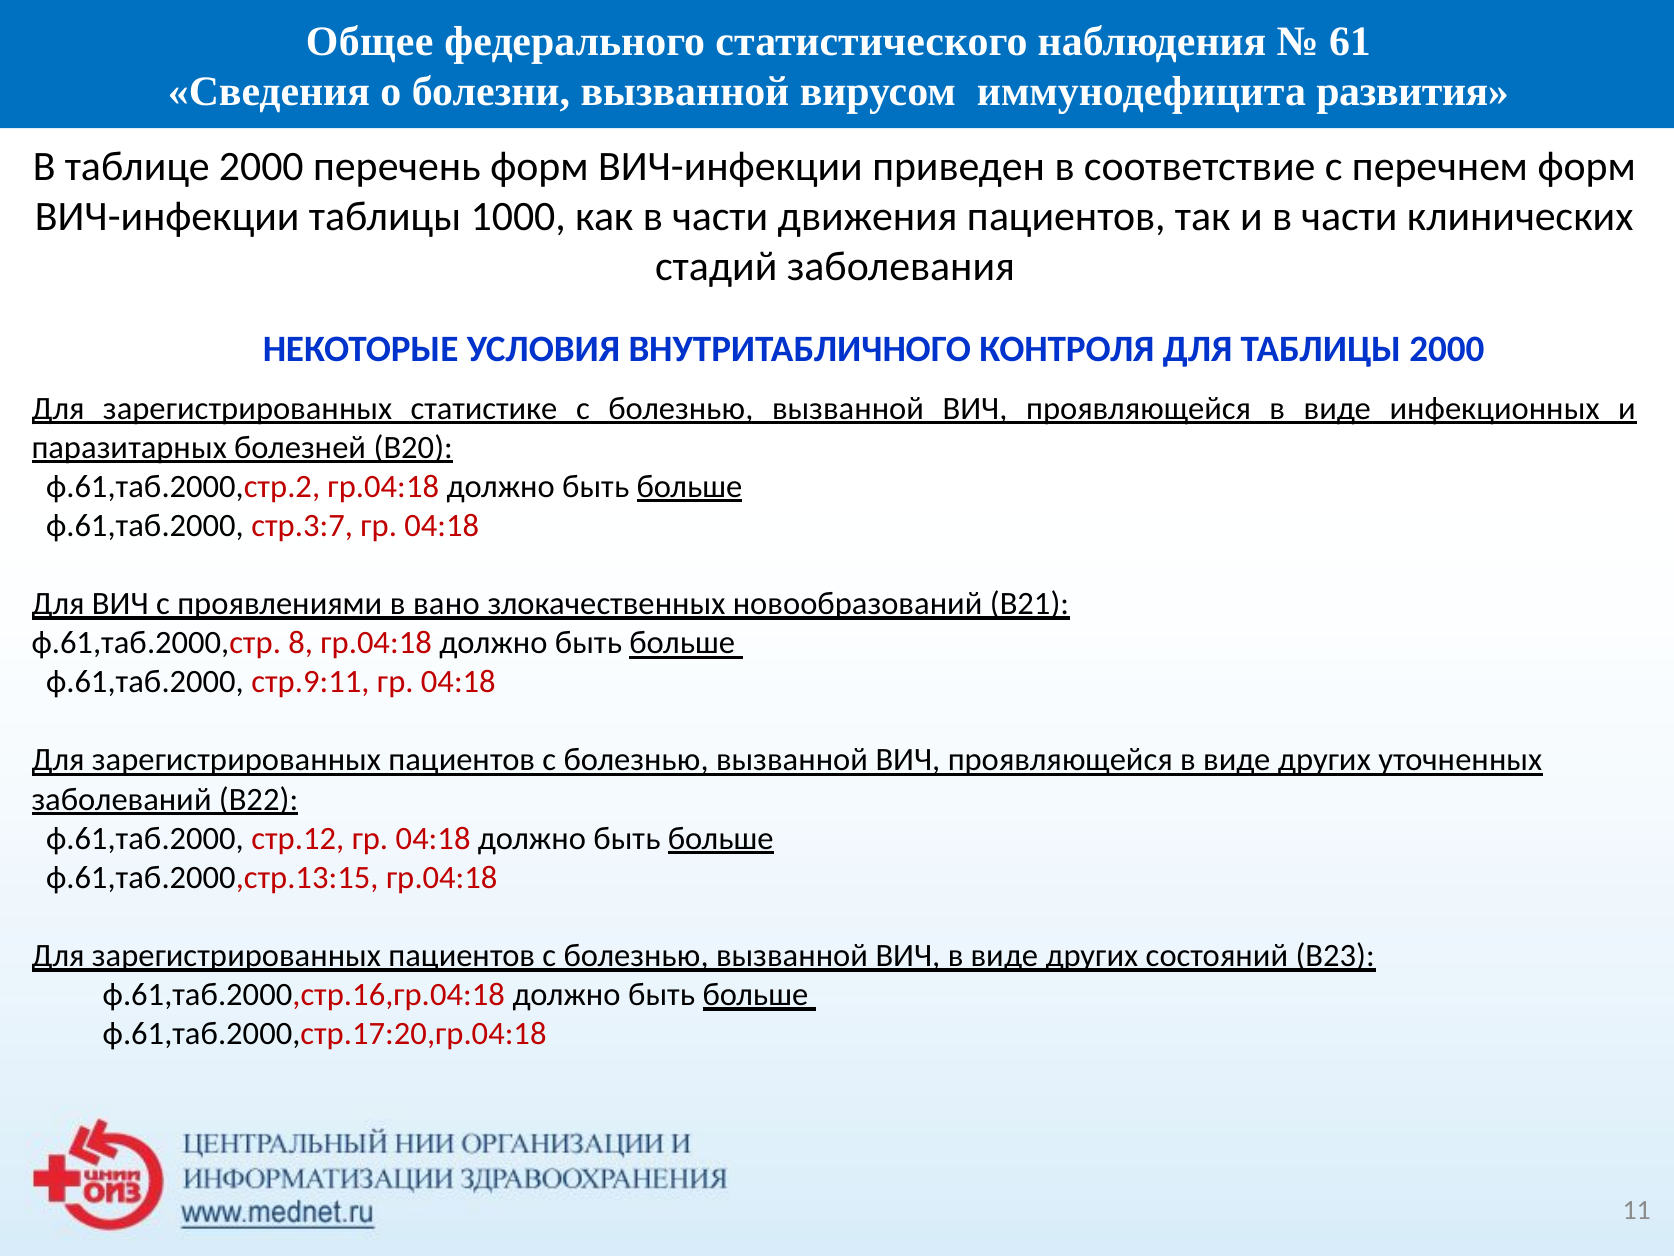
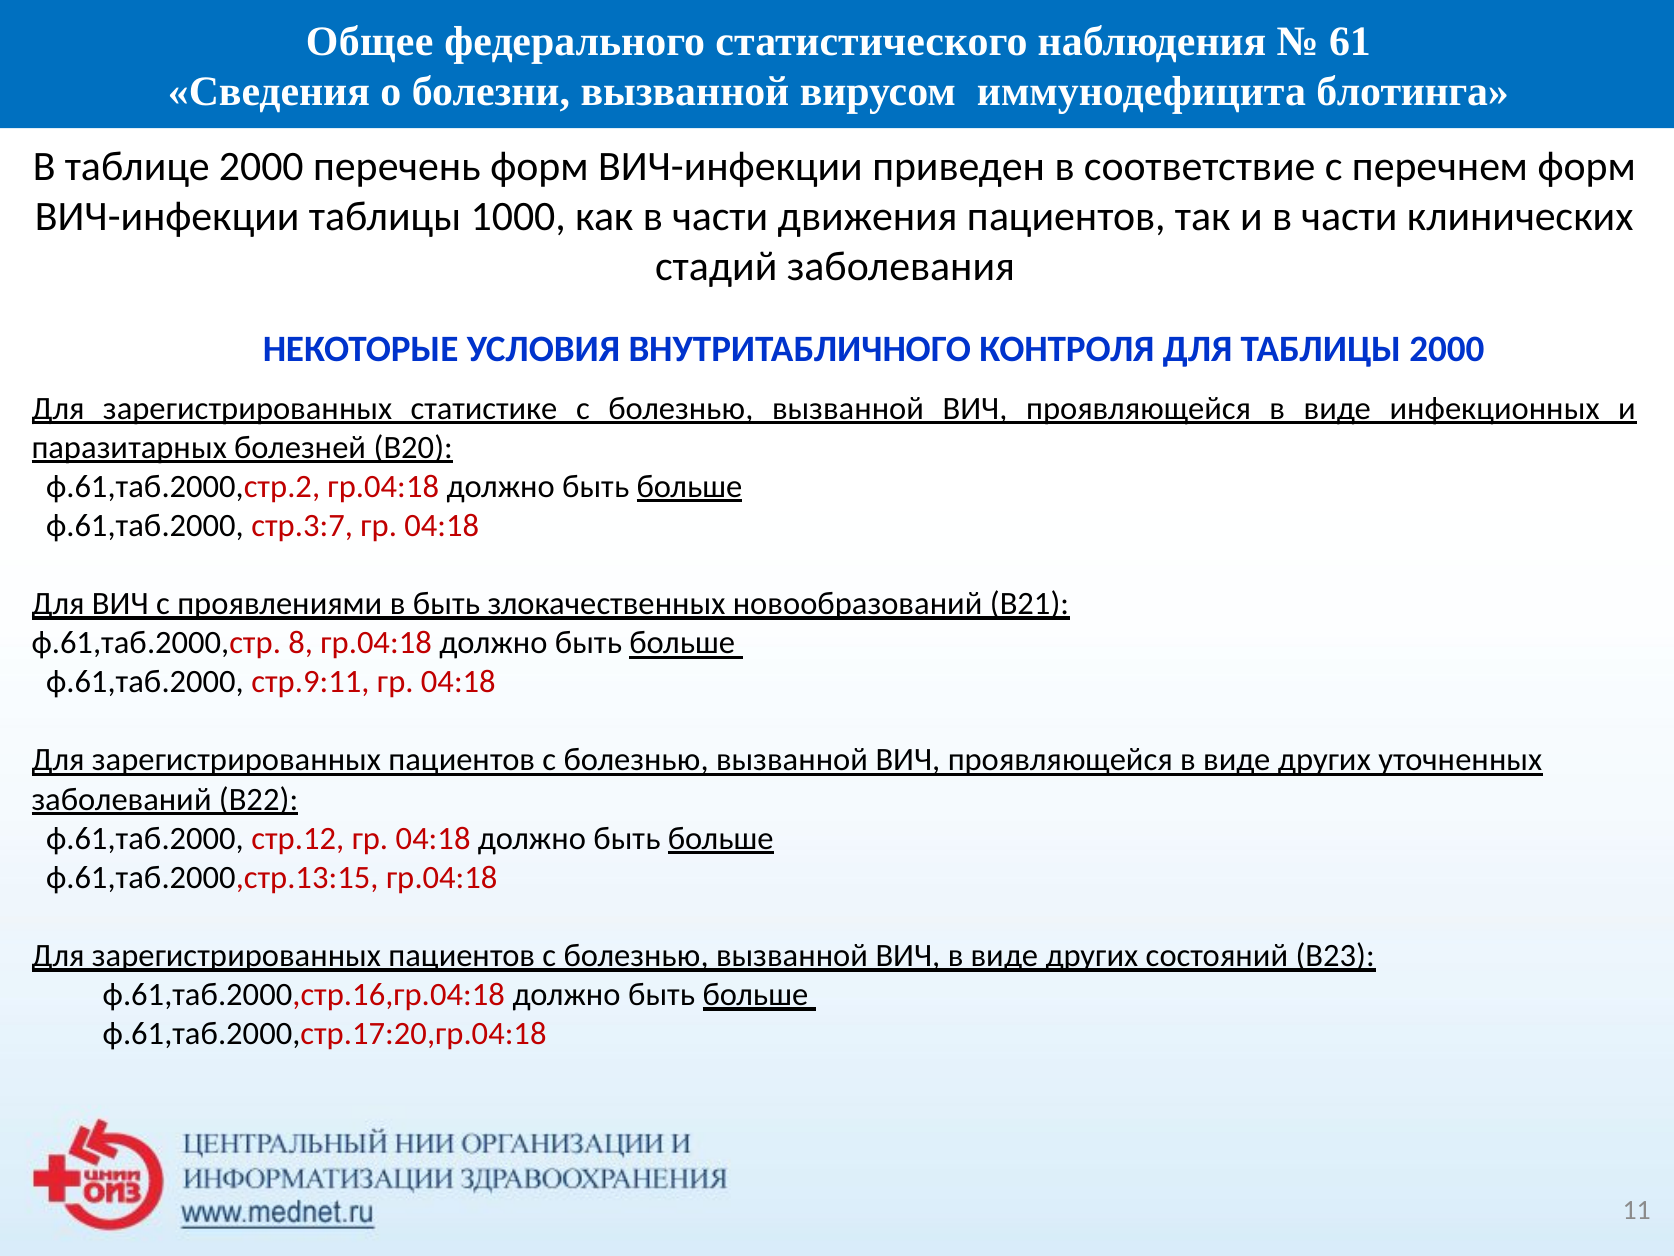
развития: развития -> блотинга
в вано: вано -> быть
